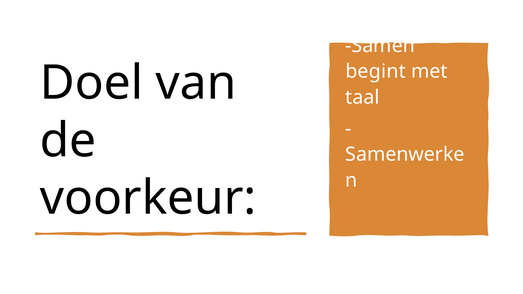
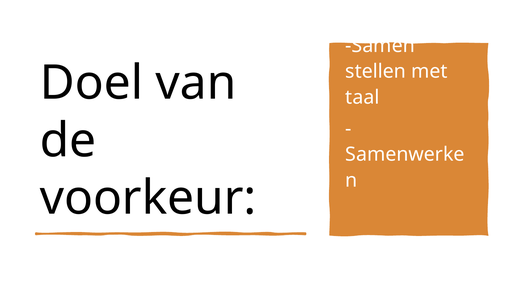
begint: begint -> stellen
